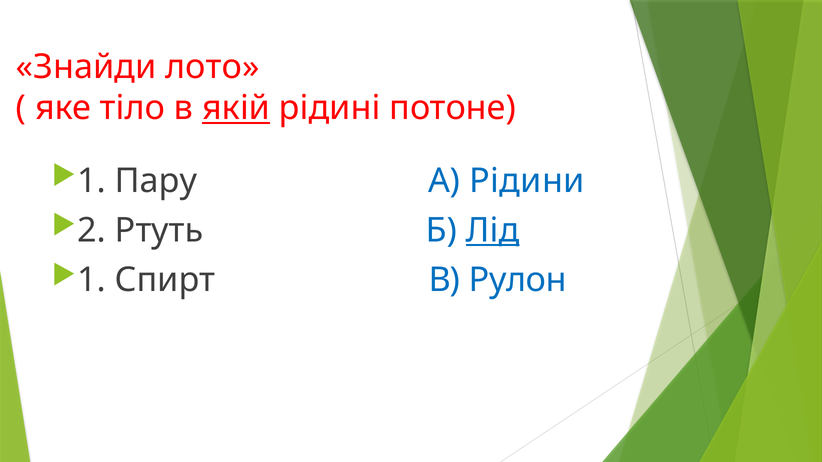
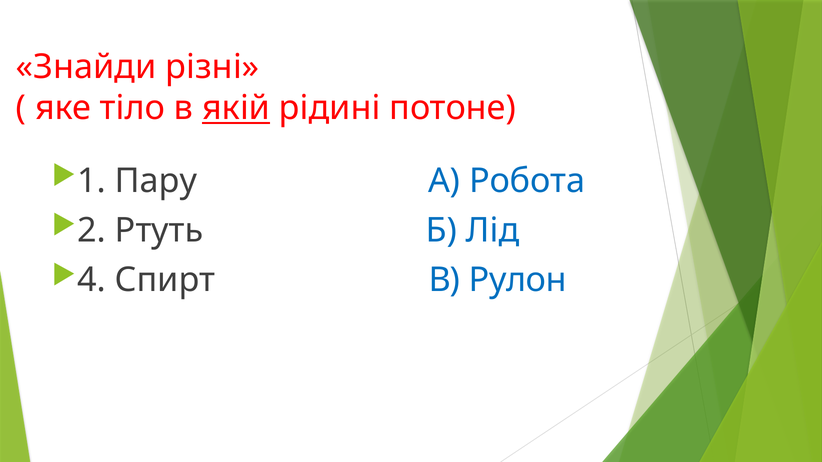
лото: лото -> різні
Рідини: Рідини -> Робота
Лід underline: present -> none
1 at (92, 280): 1 -> 4
